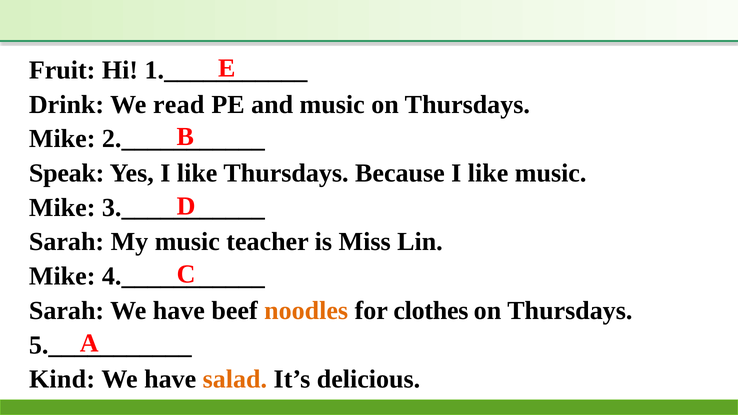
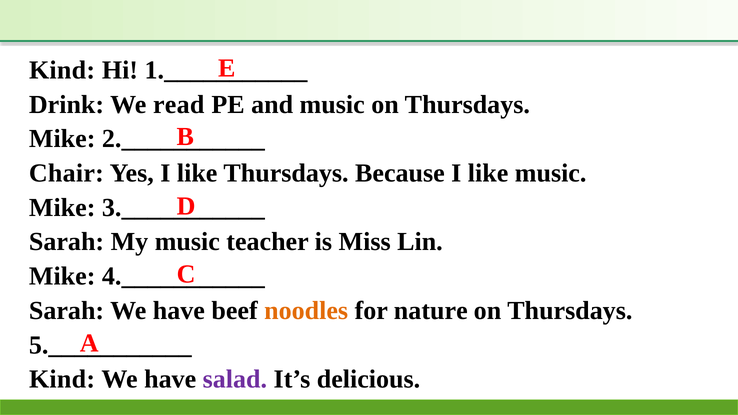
Fruit at (62, 70): Fruit -> Kind
Speak: Speak -> Chair
clothes: clothes -> nature
salad colour: orange -> purple
